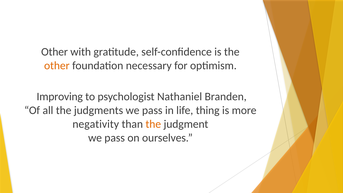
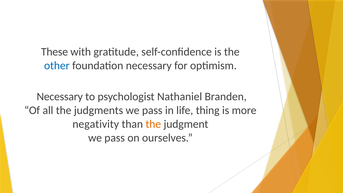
Other at (55, 52): Other -> These
other at (57, 66) colour: orange -> blue
Improving at (60, 97): Improving -> Necessary
